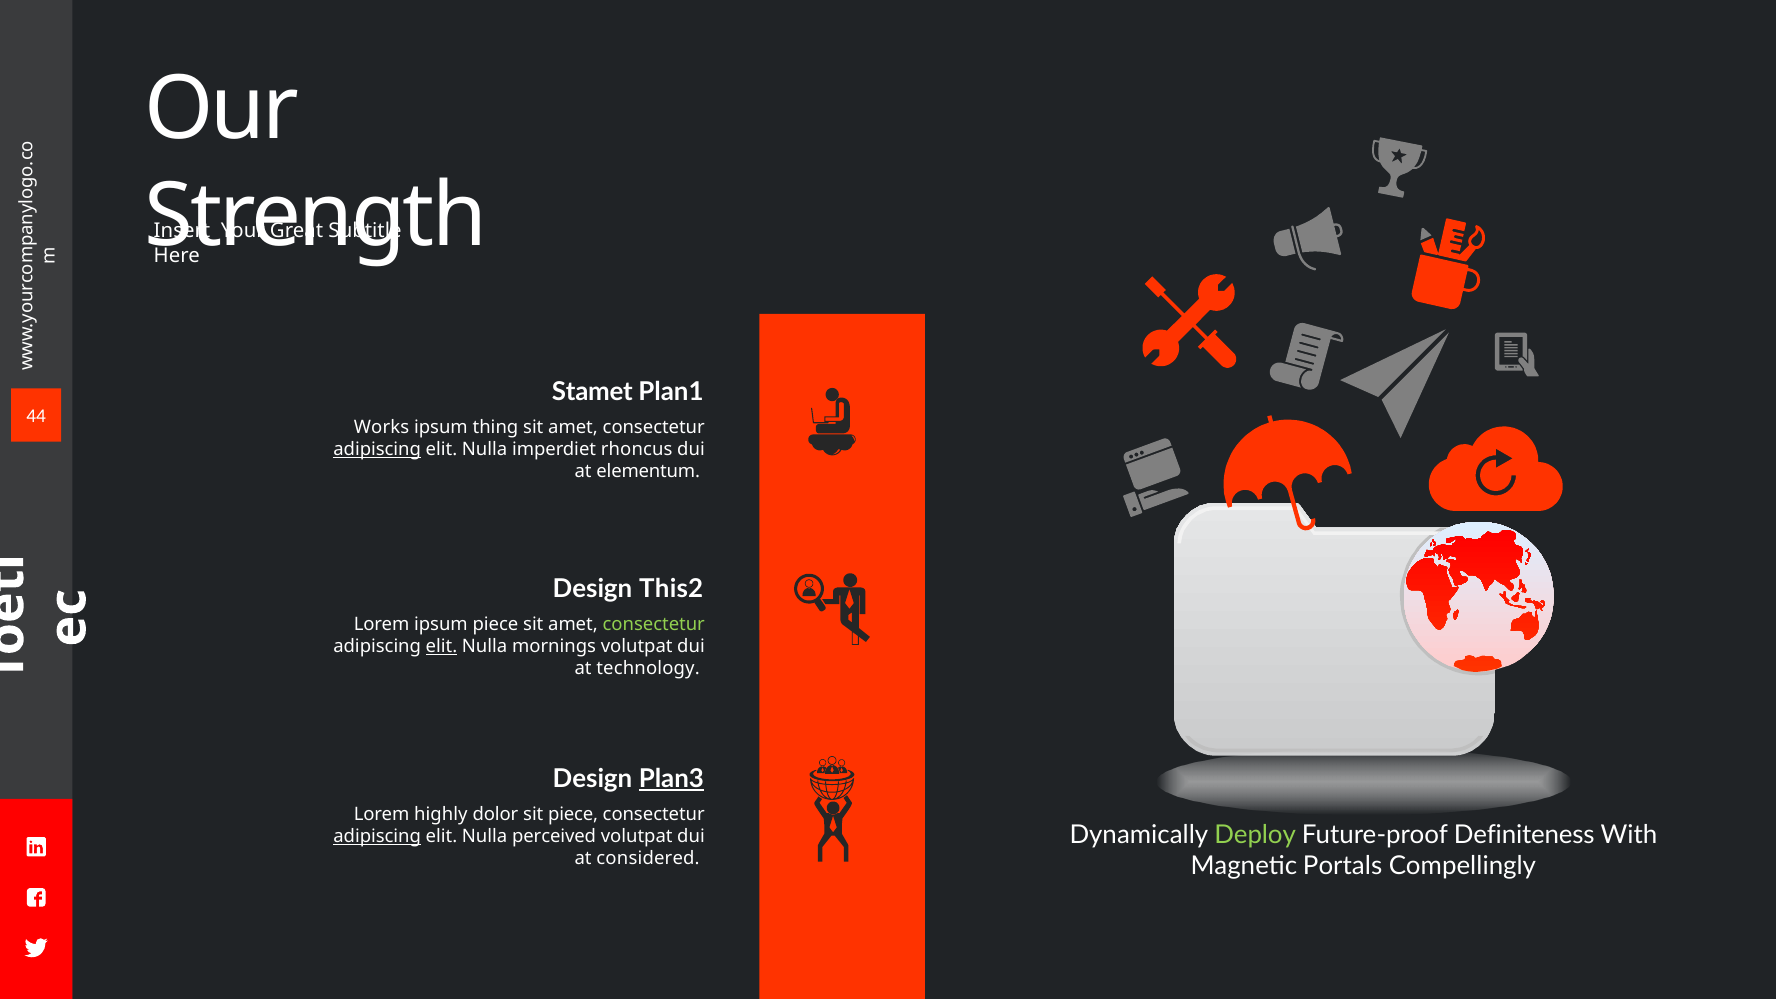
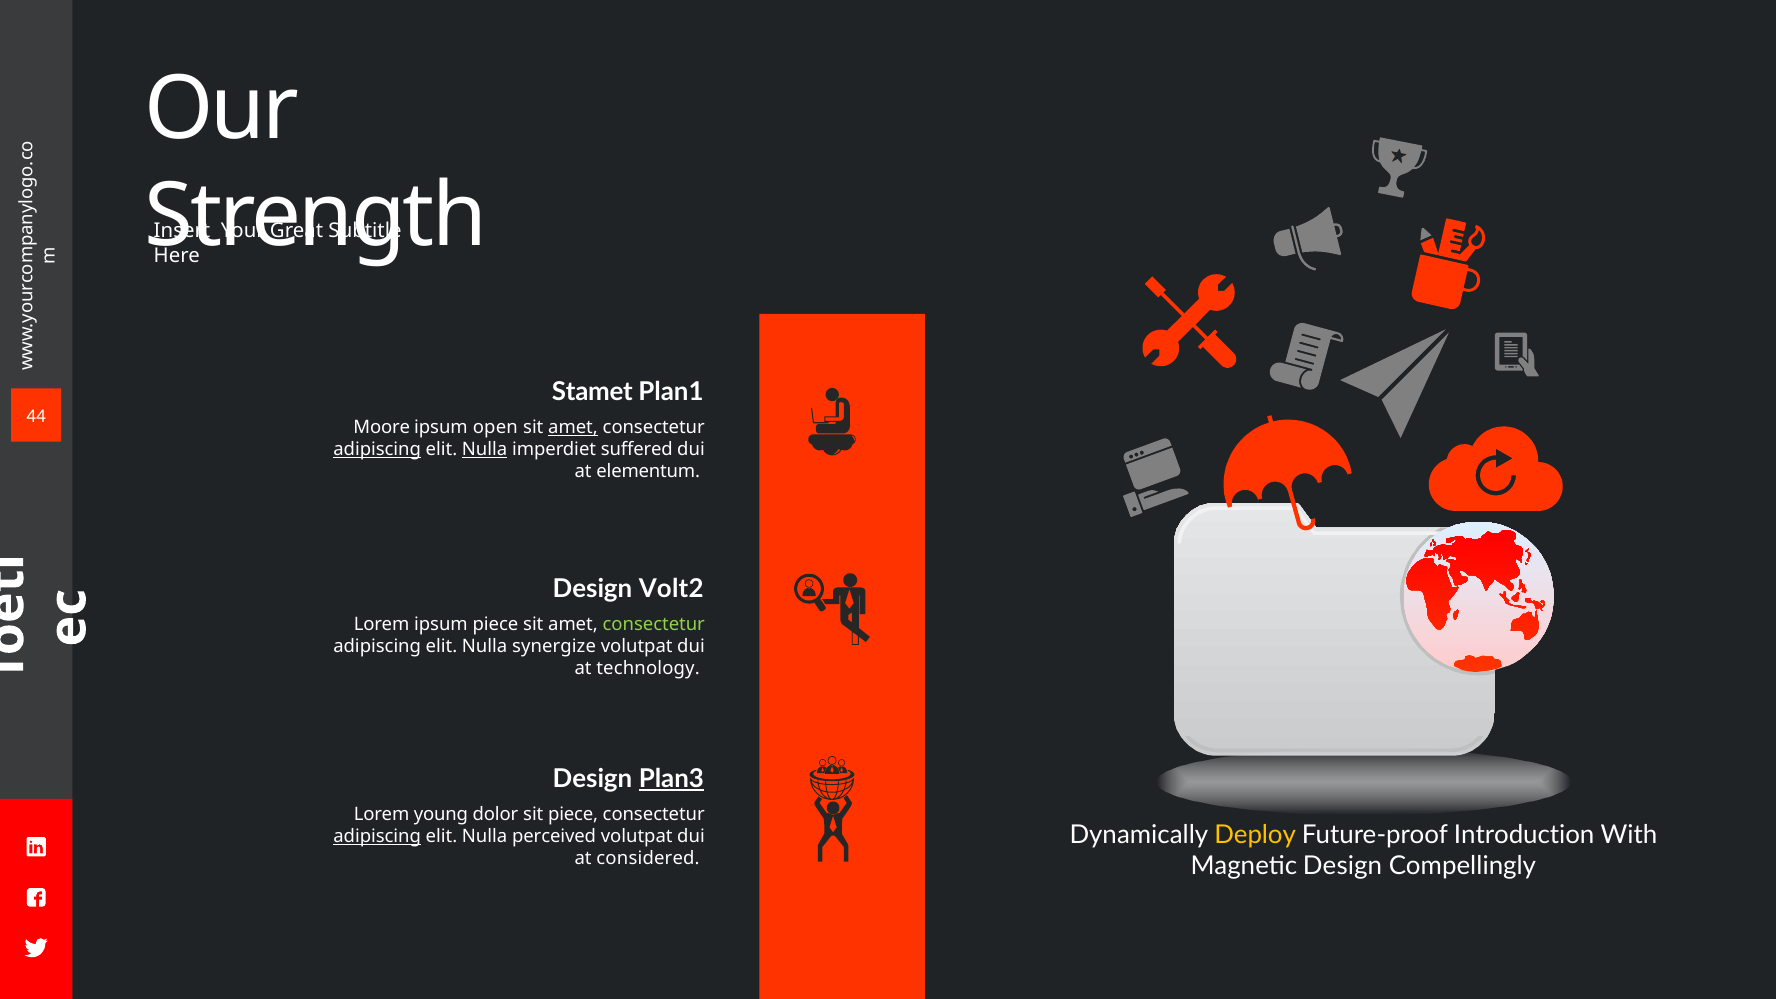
Works: Works -> Moore
thing: thing -> open
amet at (573, 427) underline: none -> present
Nulla at (485, 449) underline: none -> present
rhoncus: rhoncus -> suffered
This2: This2 -> Volt2
elit at (442, 646) underline: present -> none
mornings: mornings -> synergize
highly: highly -> young
Deploy colour: light green -> yellow
Definiteness: Definiteness -> Introduction
Magnetic Portals: Portals -> Design
